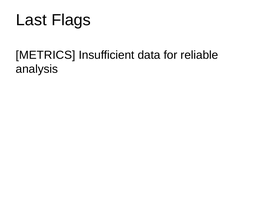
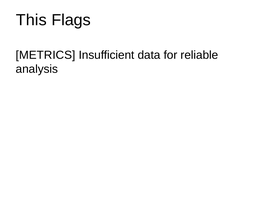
Last: Last -> This
